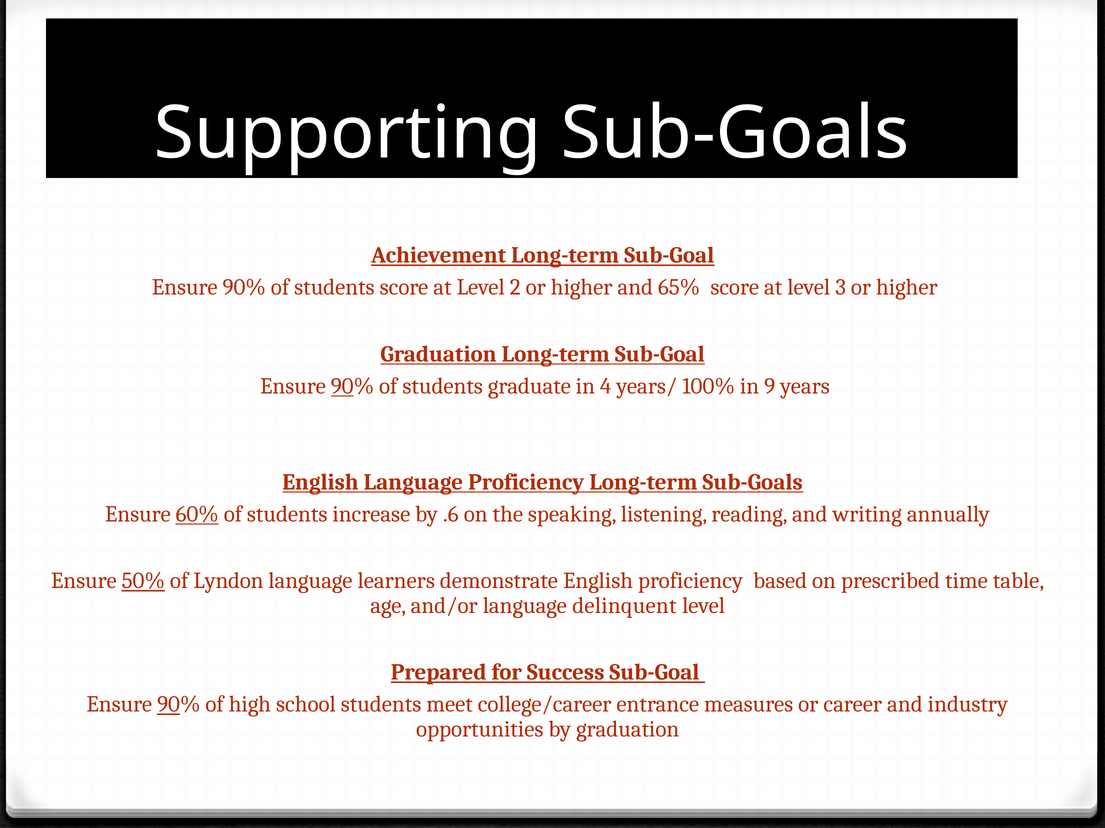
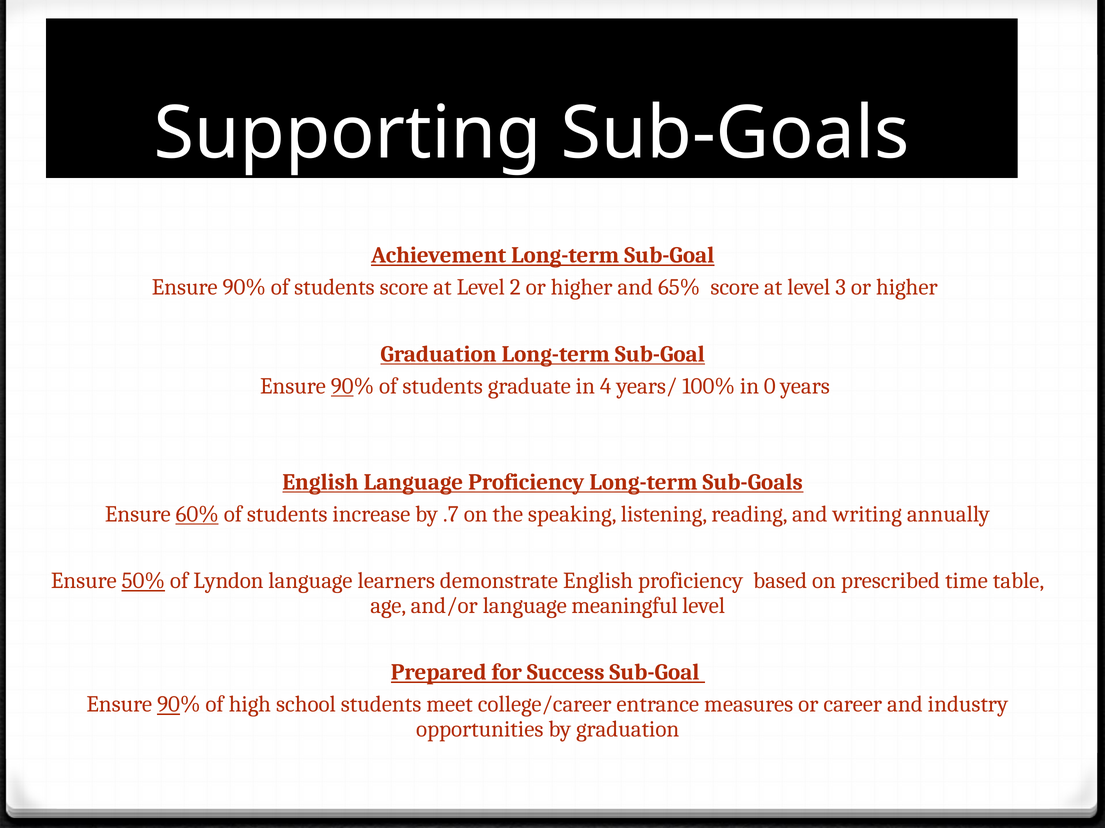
9: 9 -> 0
.6: .6 -> .7
delinquent: delinquent -> meaningful
